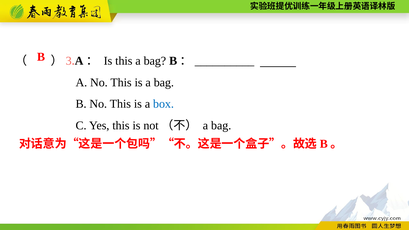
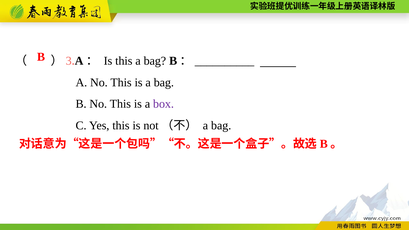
box colour: blue -> purple
